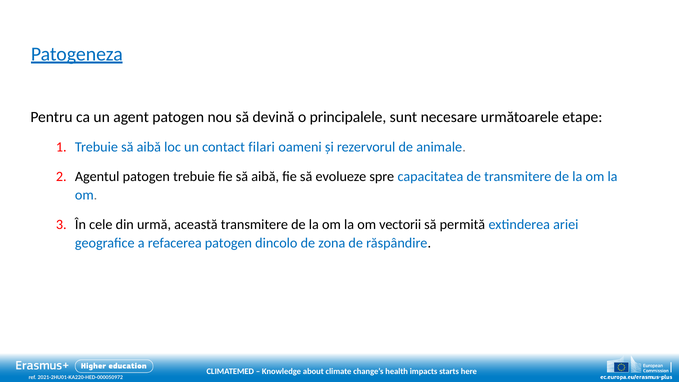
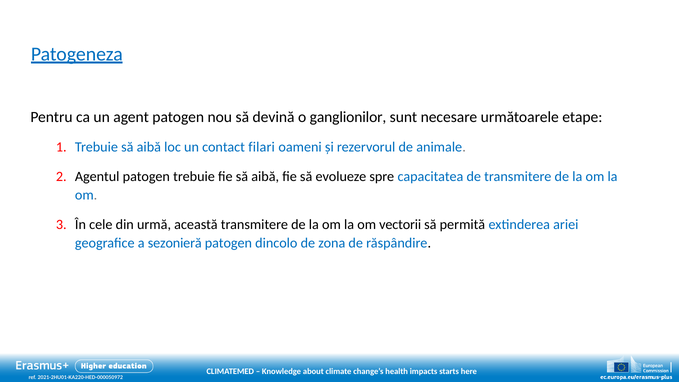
principalele: principalele -> ganglionilor
refacerea: refacerea -> sezonieră
